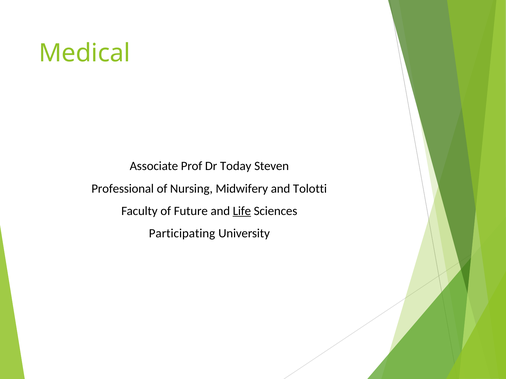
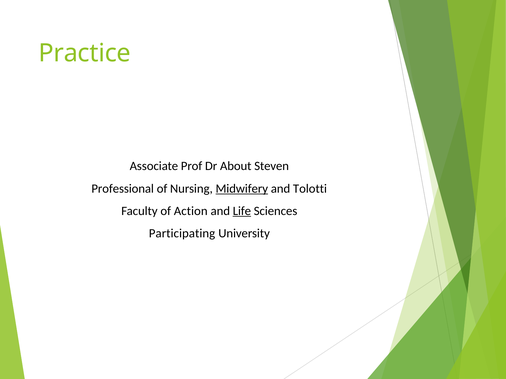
Medical: Medical -> Practice
Today: Today -> About
Midwifery underline: none -> present
Future: Future -> Action
